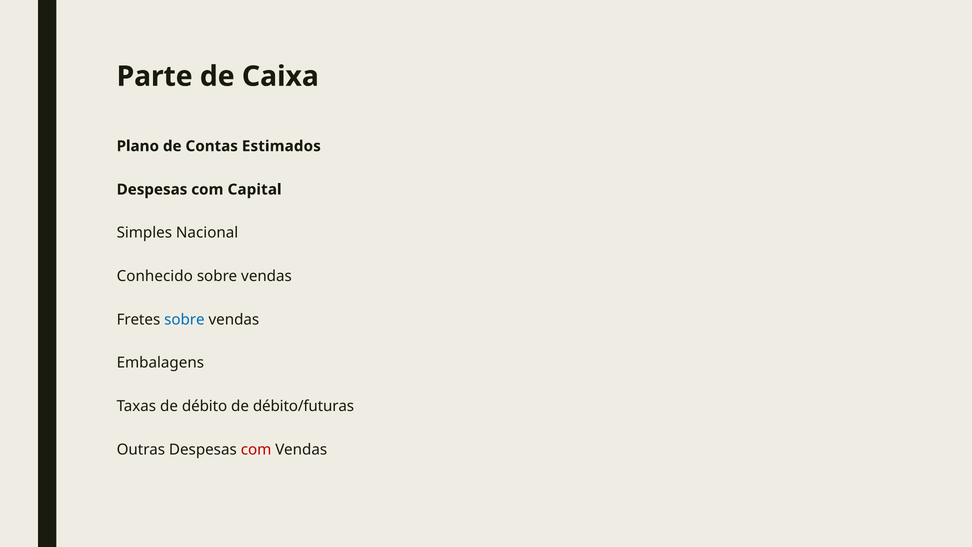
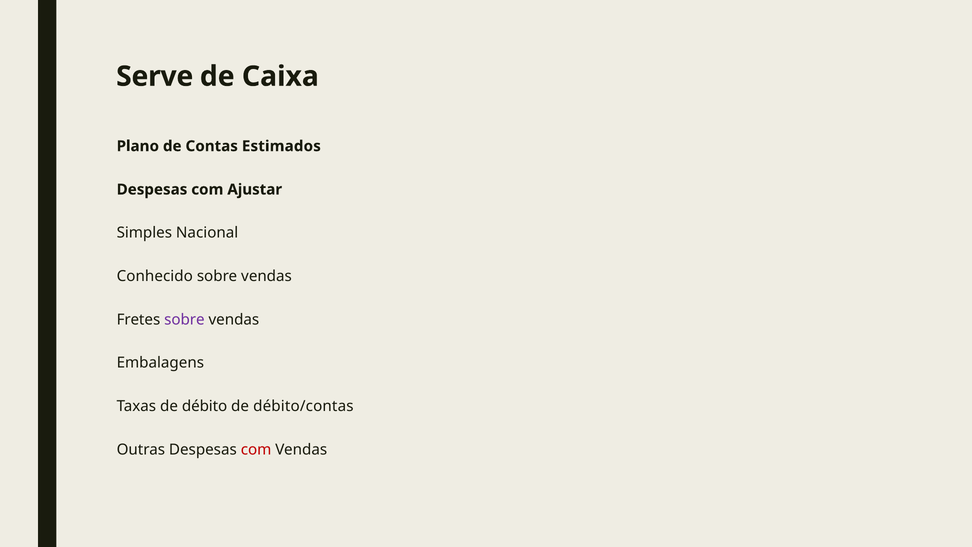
Parte: Parte -> Serve
Capital: Capital -> Ajustar
sobre at (184, 319) colour: blue -> purple
débito/futuras: débito/futuras -> débito/contas
